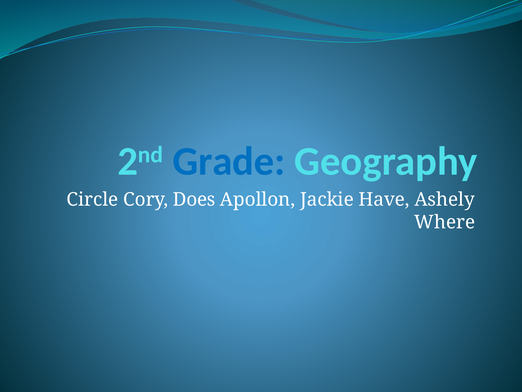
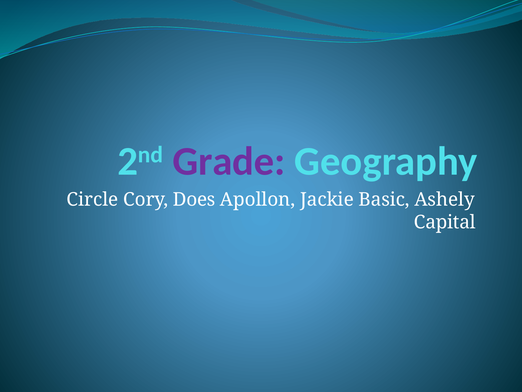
Grade colour: blue -> purple
Have: Have -> Basic
Where: Where -> Capital
